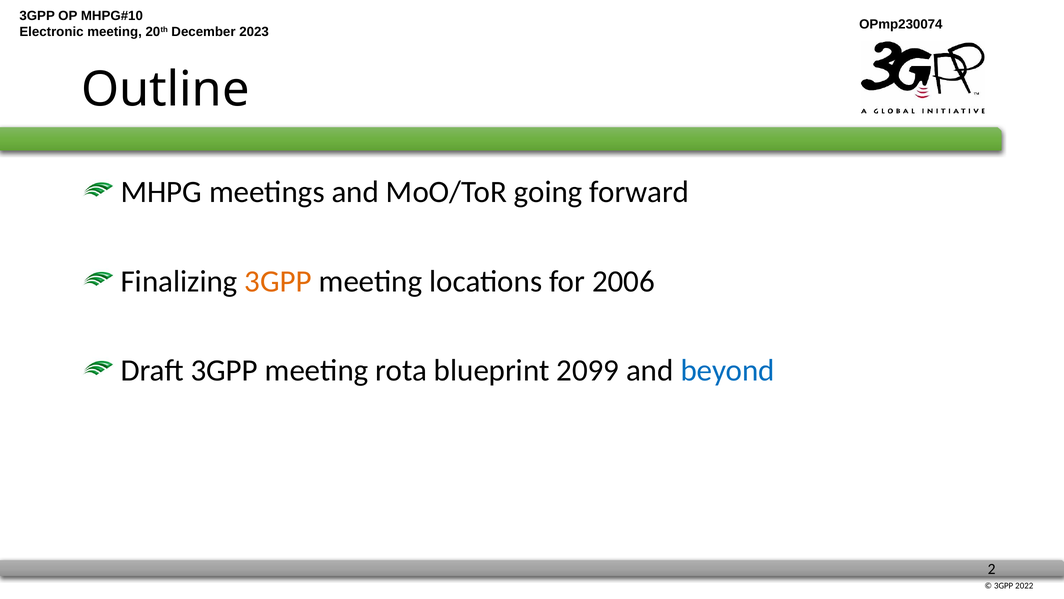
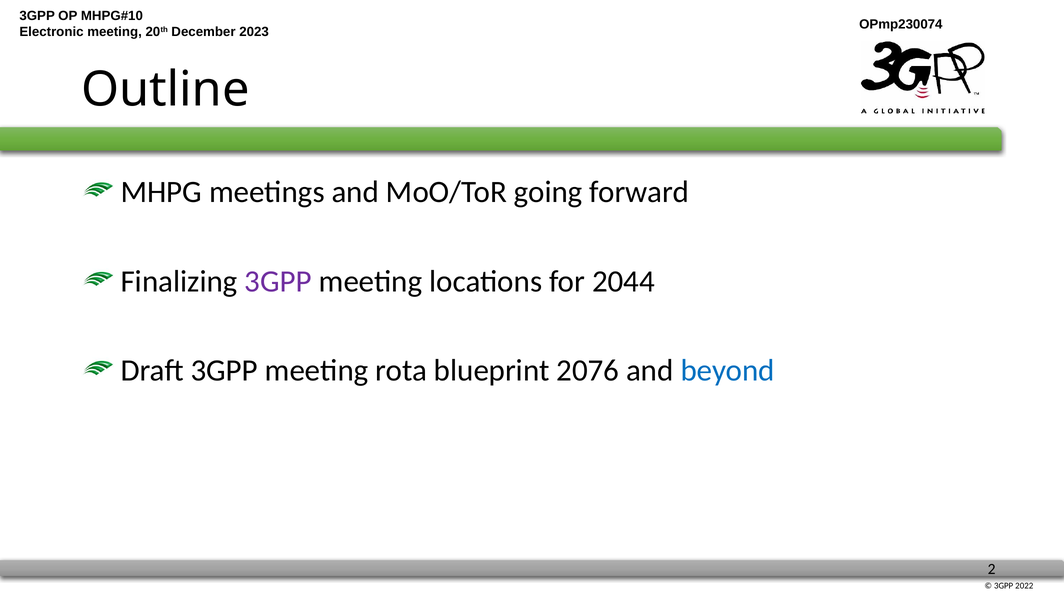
3GPP at (278, 281) colour: orange -> purple
2006: 2006 -> 2044
2099: 2099 -> 2076
